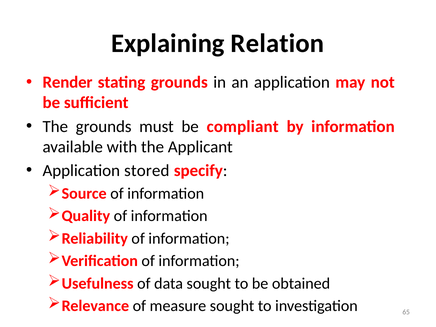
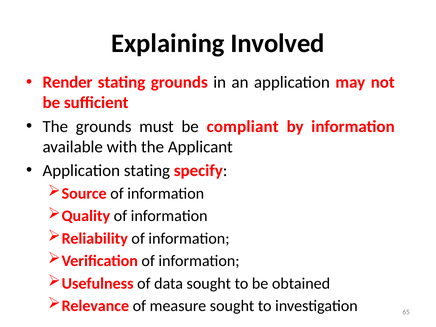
Relation: Relation -> Involved
Application stored: stored -> stating
